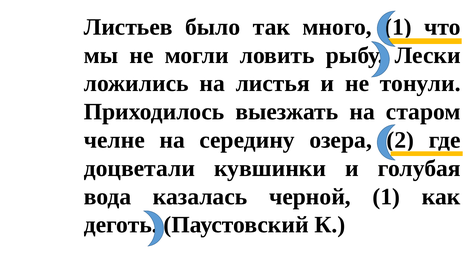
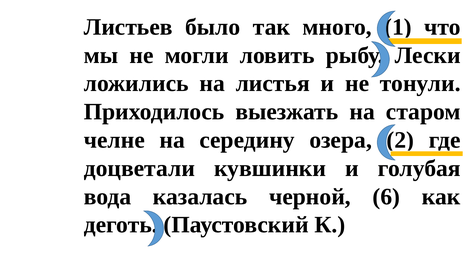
черной 1: 1 -> 6
